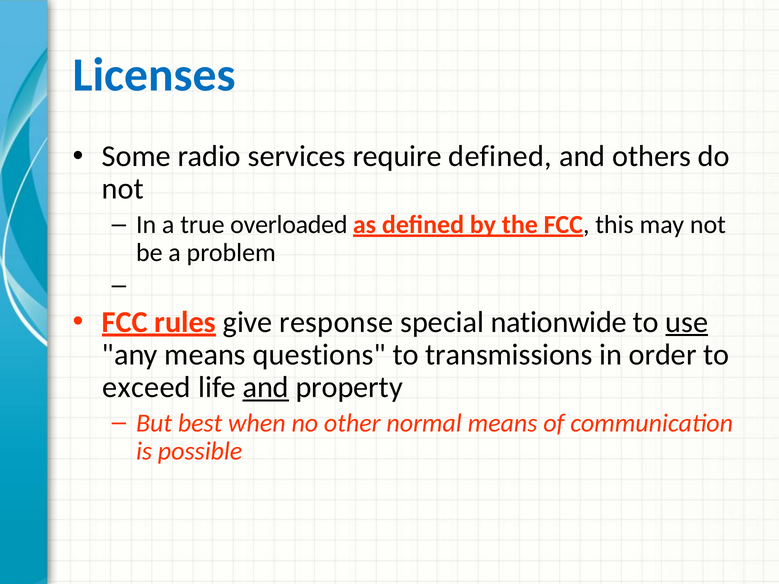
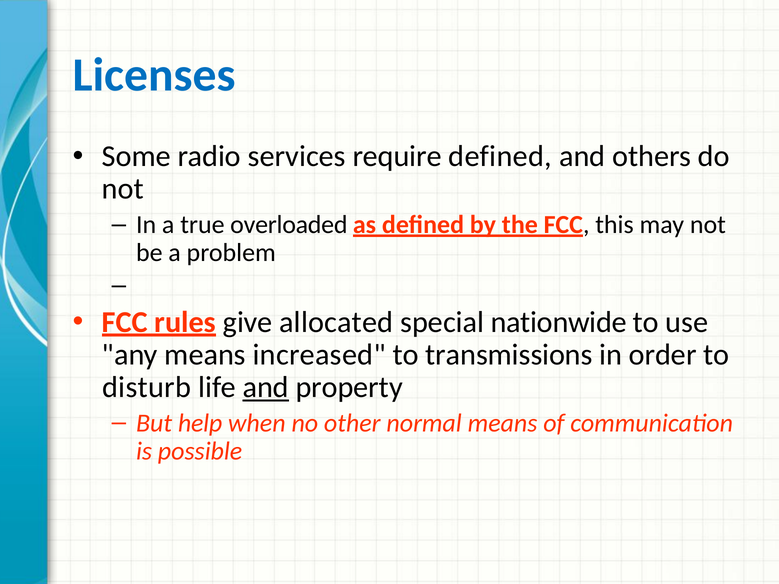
response: response -> allocated
use underline: present -> none
questions: questions -> increased
exceed: exceed -> disturb
best: best -> help
